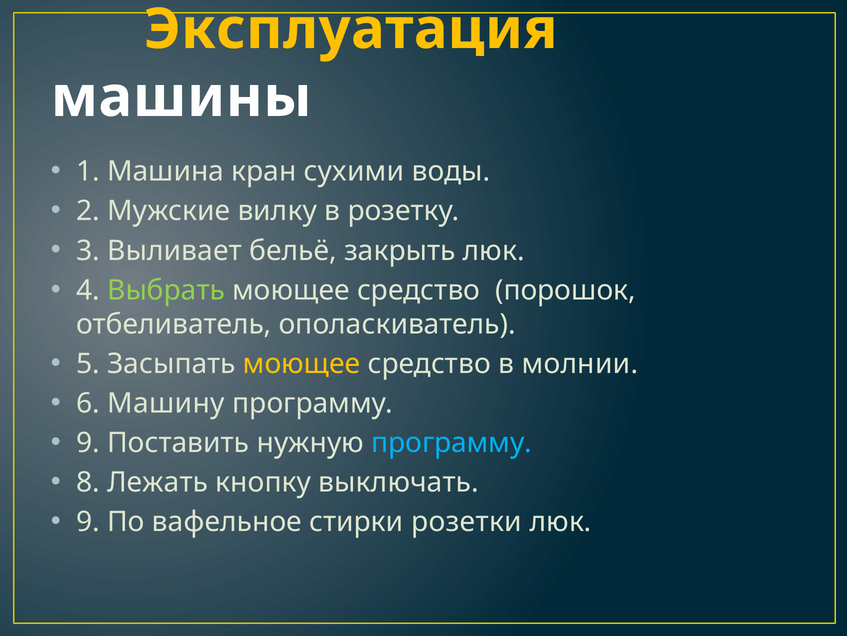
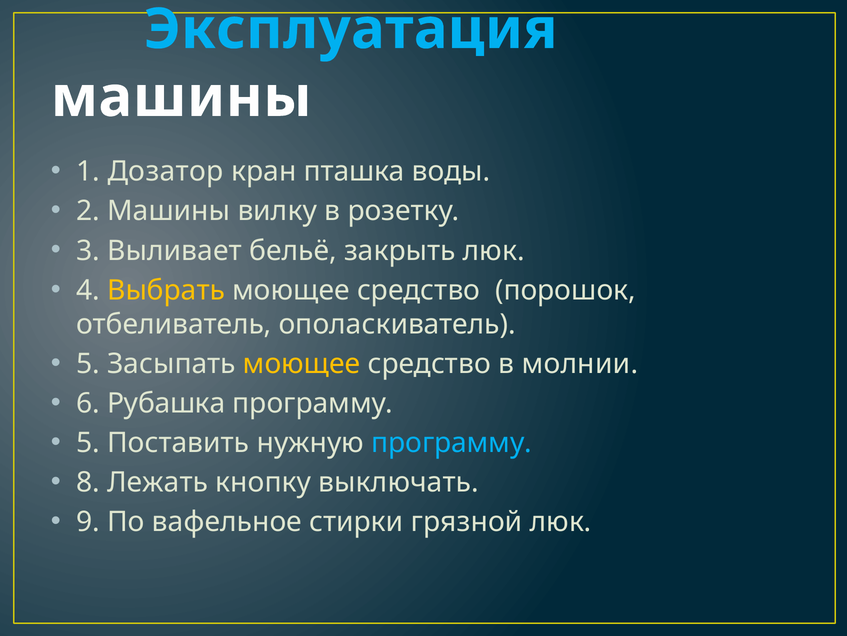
Эксплуатация colour: yellow -> light blue
Машина: Машина -> Дозатор
сухими: сухими -> пташка
2 Мужские: Мужские -> Машины
Выбрать colour: light green -> yellow
Машину: Машину -> Рубашка
9 at (88, 442): 9 -> 5
розетки: розетки -> грязной
